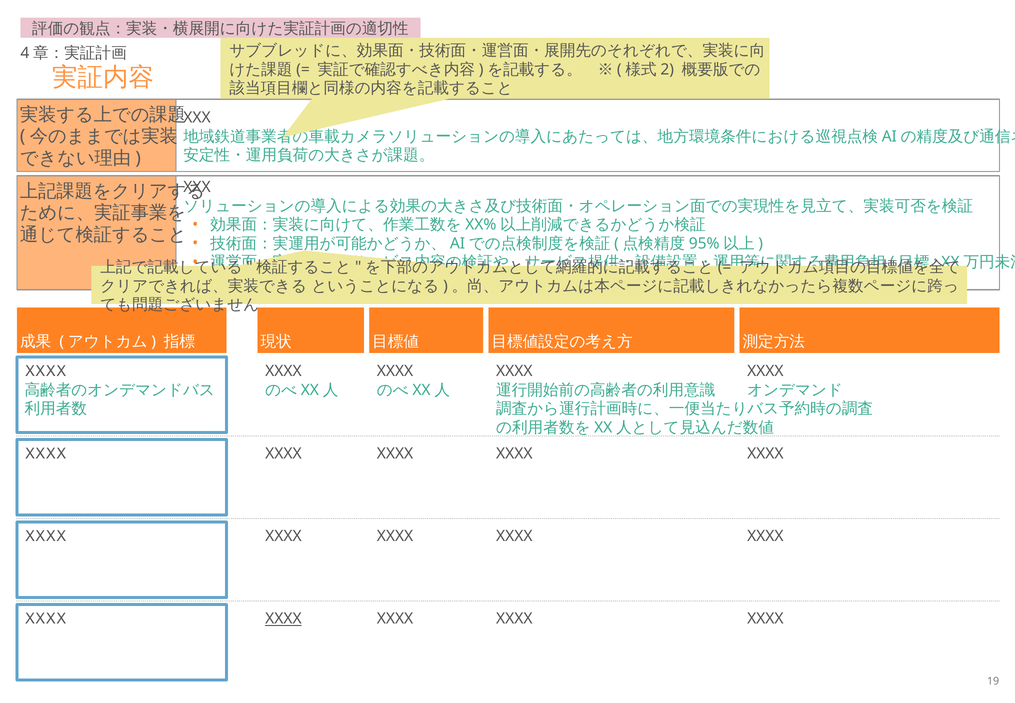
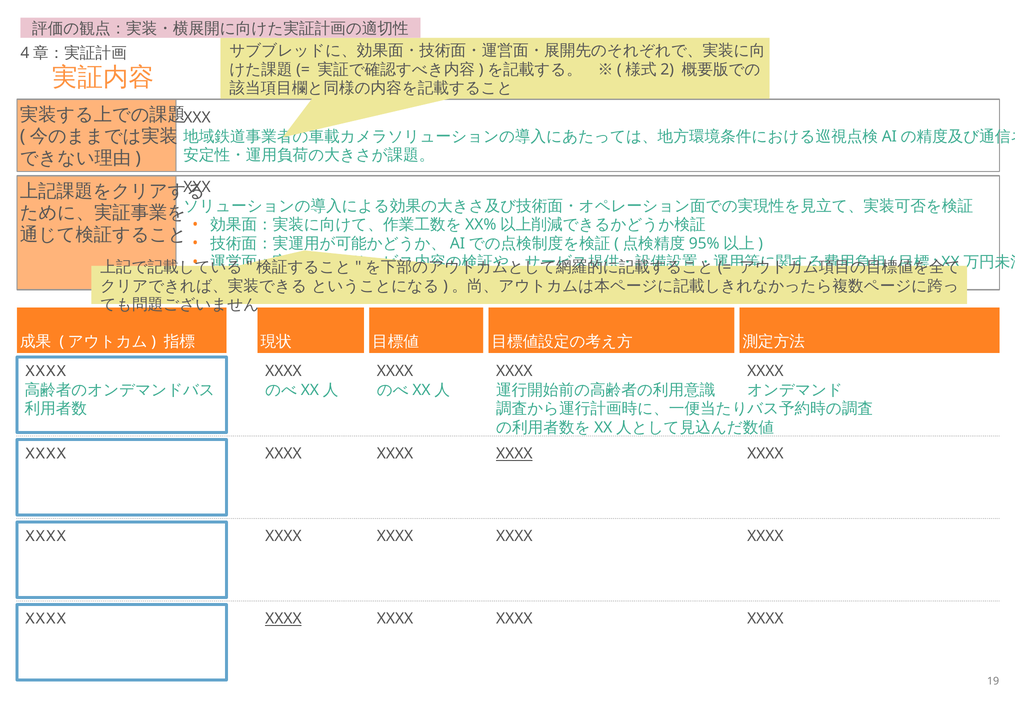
XXXX at (514, 453) underline: none -> present
